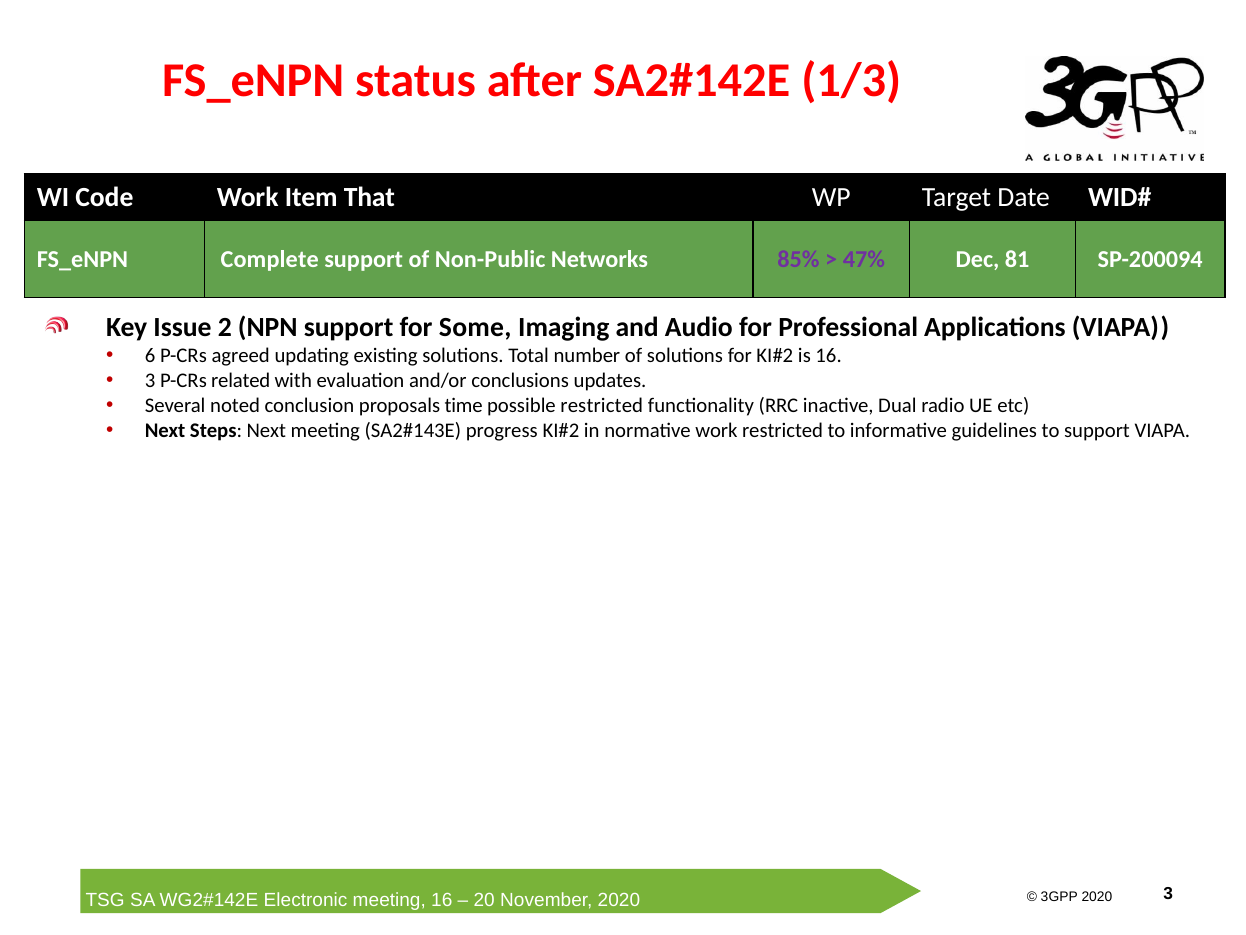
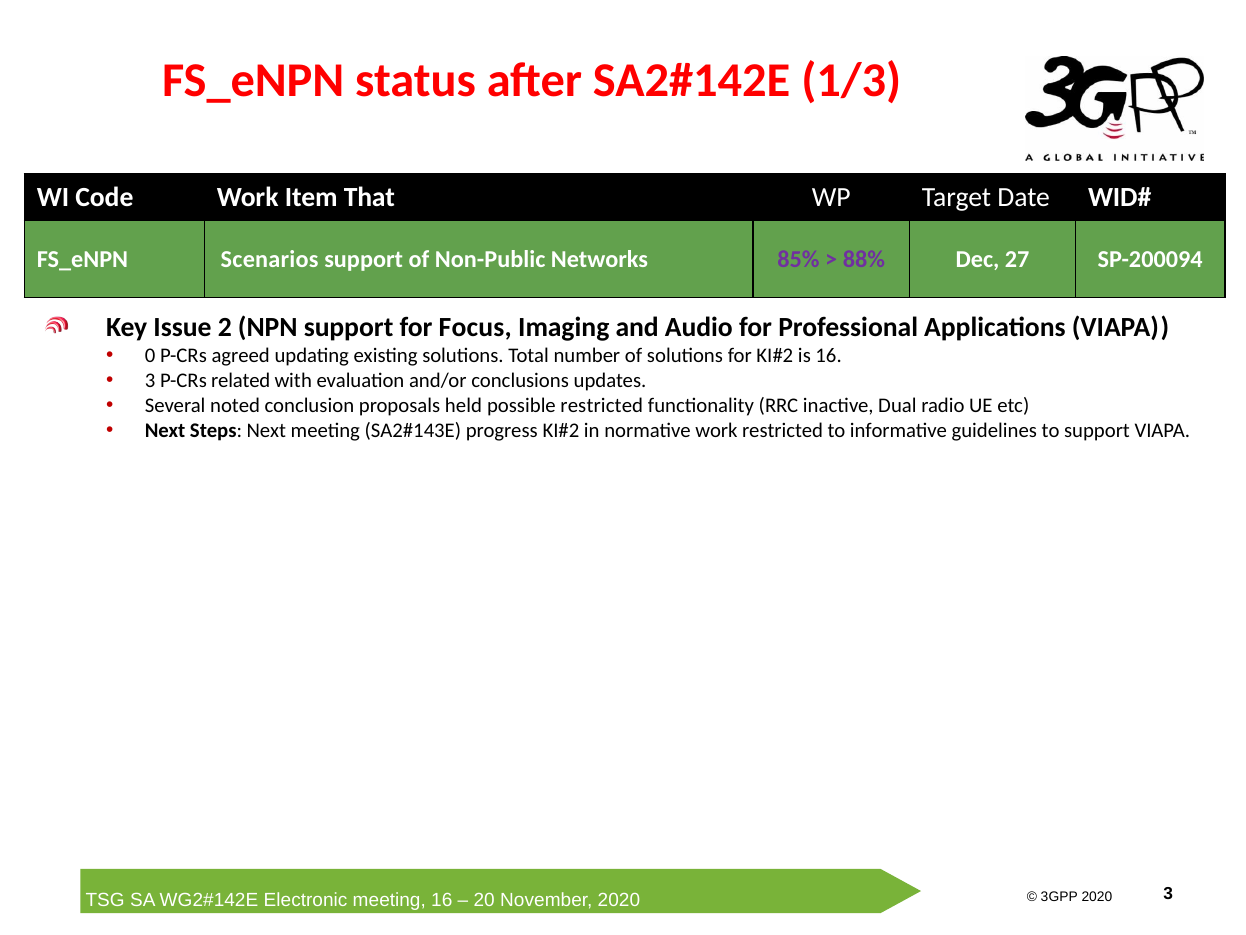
Complete: Complete -> Scenarios
47%: 47% -> 88%
81: 81 -> 27
Some: Some -> Focus
6: 6 -> 0
time: time -> held
